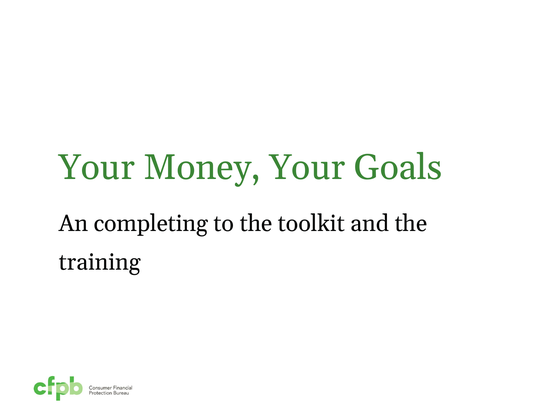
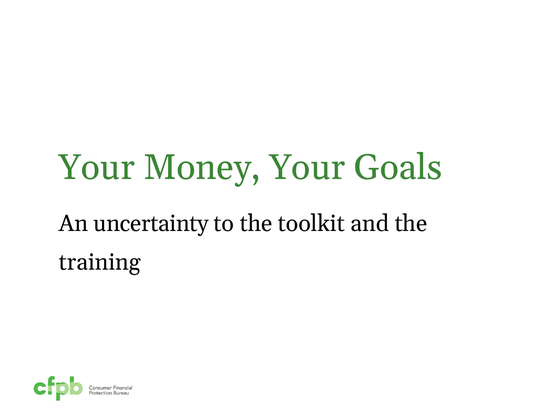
completing: completing -> uncertainty
